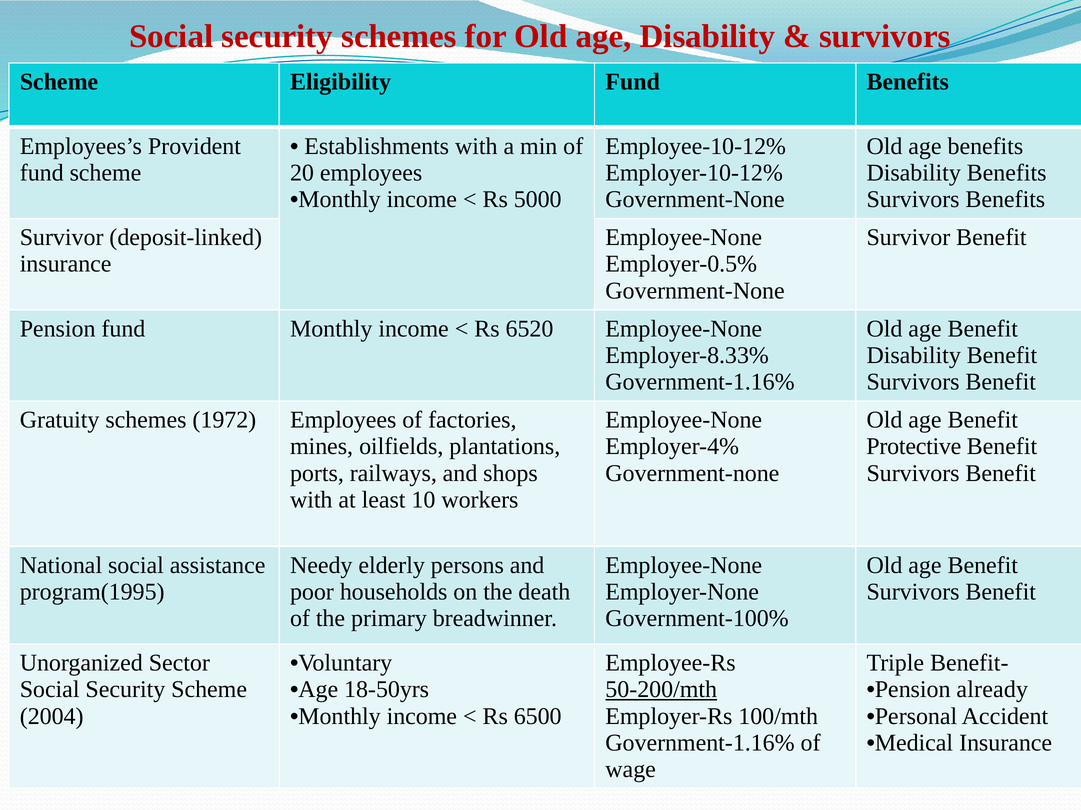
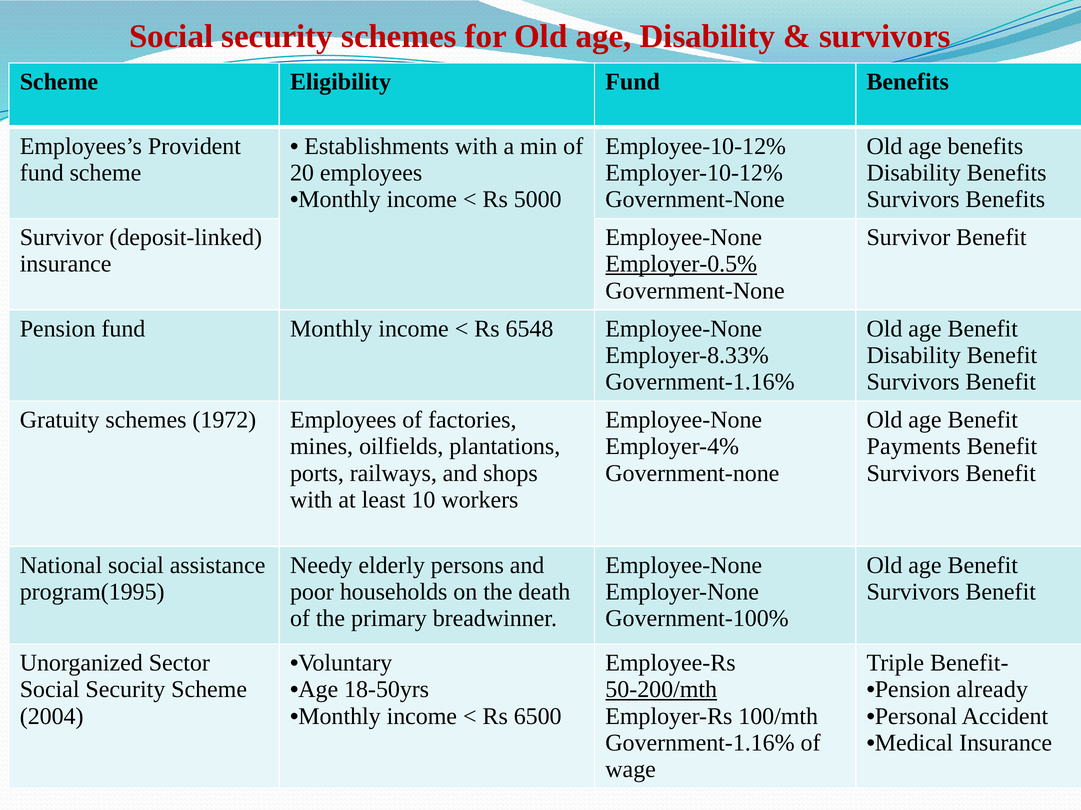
Employer-0.5% underline: none -> present
6520: 6520 -> 6548
Protective: Protective -> Payments
